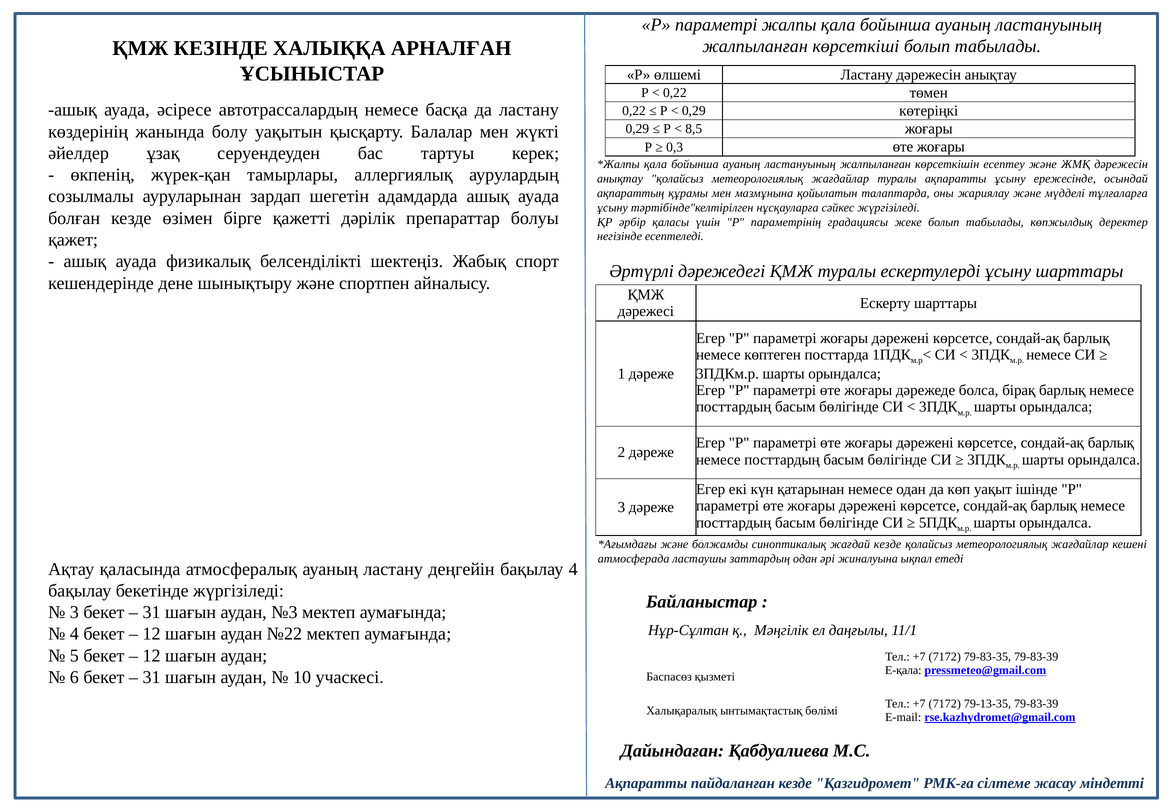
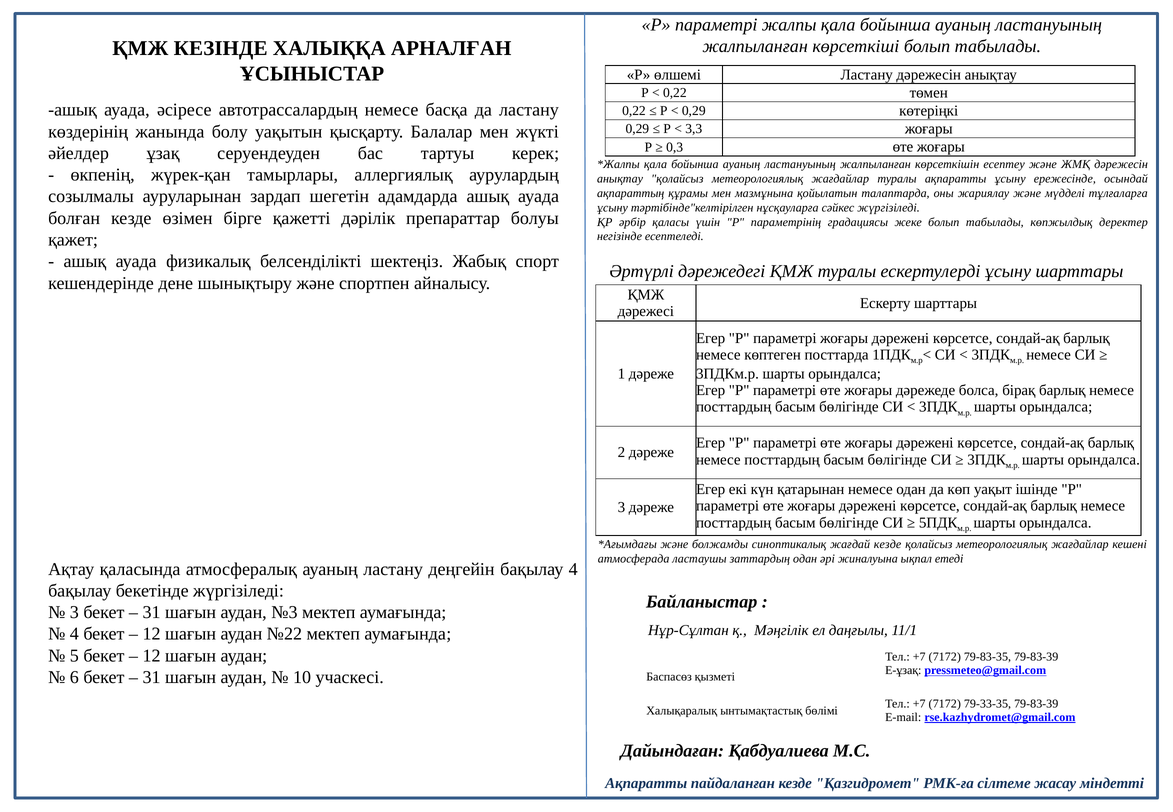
8,5: 8,5 -> 3,3
E-қала: E-қала -> E-ұзақ
79-13-35: 79-13-35 -> 79-33-35
